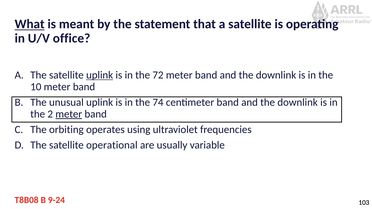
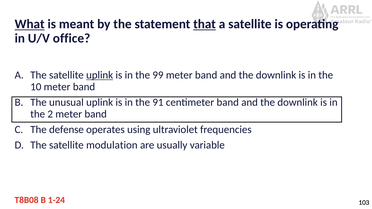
that underline: none -> present
72: 72 -> 99
74: 74 -> 91
meter at (69, 114) underline: present -> none
orbiting: orbiting -> defense
operational: operational -> modulation
9-24: 9-24 -> 1-24
